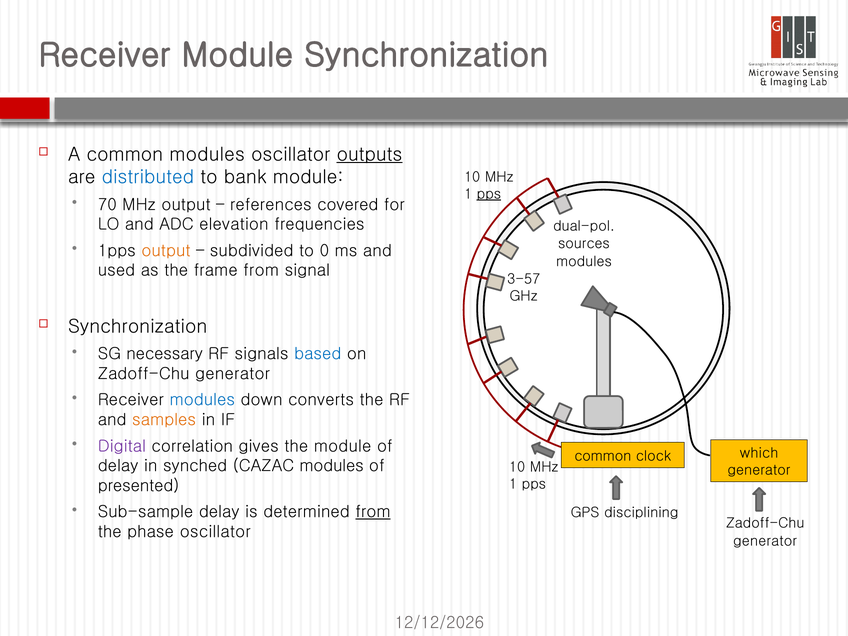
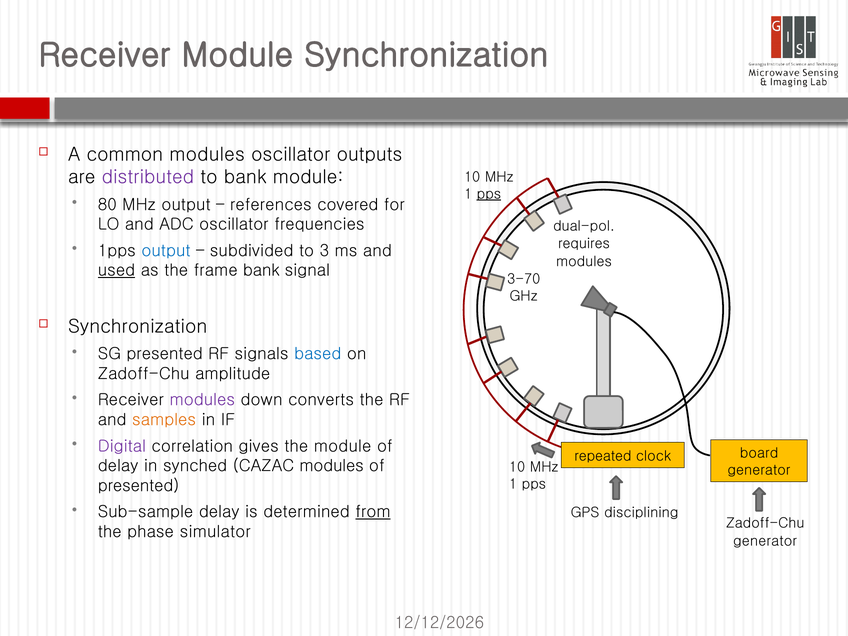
outputs underline: present -> none
distributed colour: blue -> purple
70: 70 -> 80
ADC elevation: elevation -> oscillator
sources: sources -> requires
output at (166, 251) colour: orange -> blue
0: 0 -> 3
used underline: none -> present
frame from: from -> bank
3-57: 3-57 -> 3-70
SG necessary: necessary -> presented
generator at (233, 374): generator -> amplitude
modules at (202, 400) colour: blue -> purple
which: which -> board
common at (603, 456): common -> repeated
phase oscillator: oscillator -> simulator
